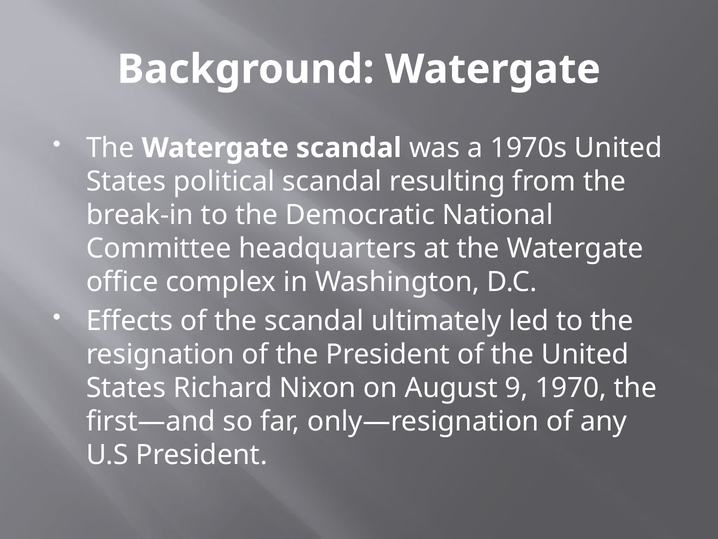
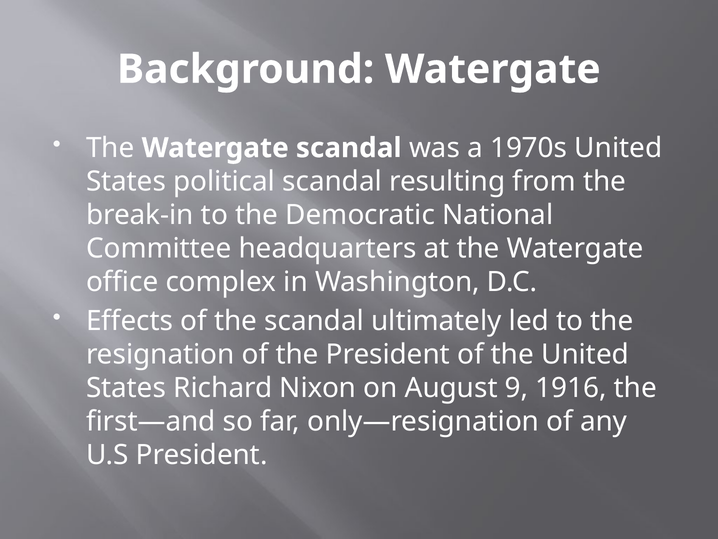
1970: 1970 -> 1916
